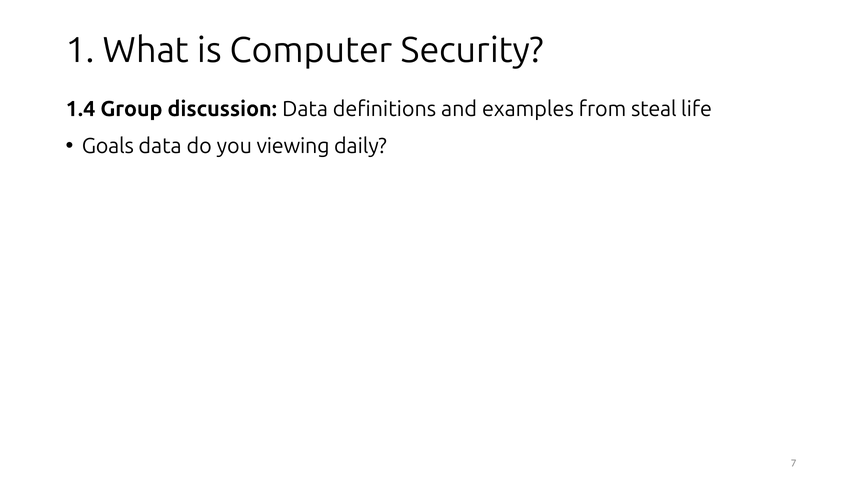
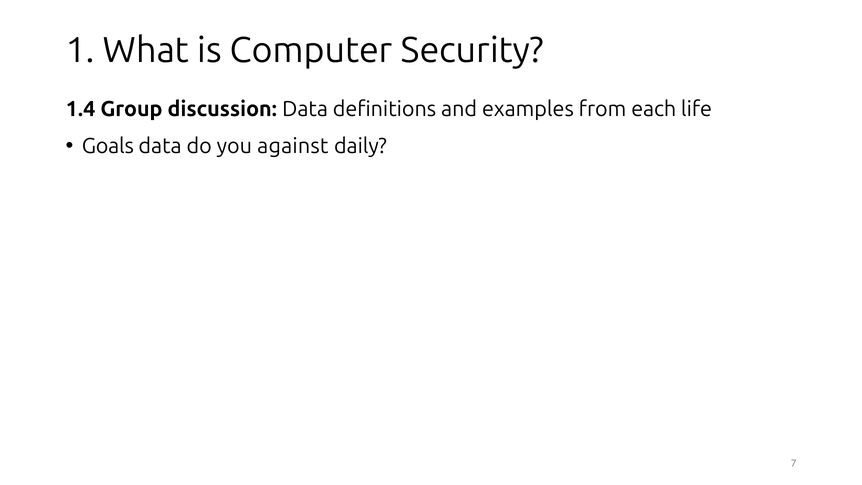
steal: steal -> each
viewing: viewing -> against
